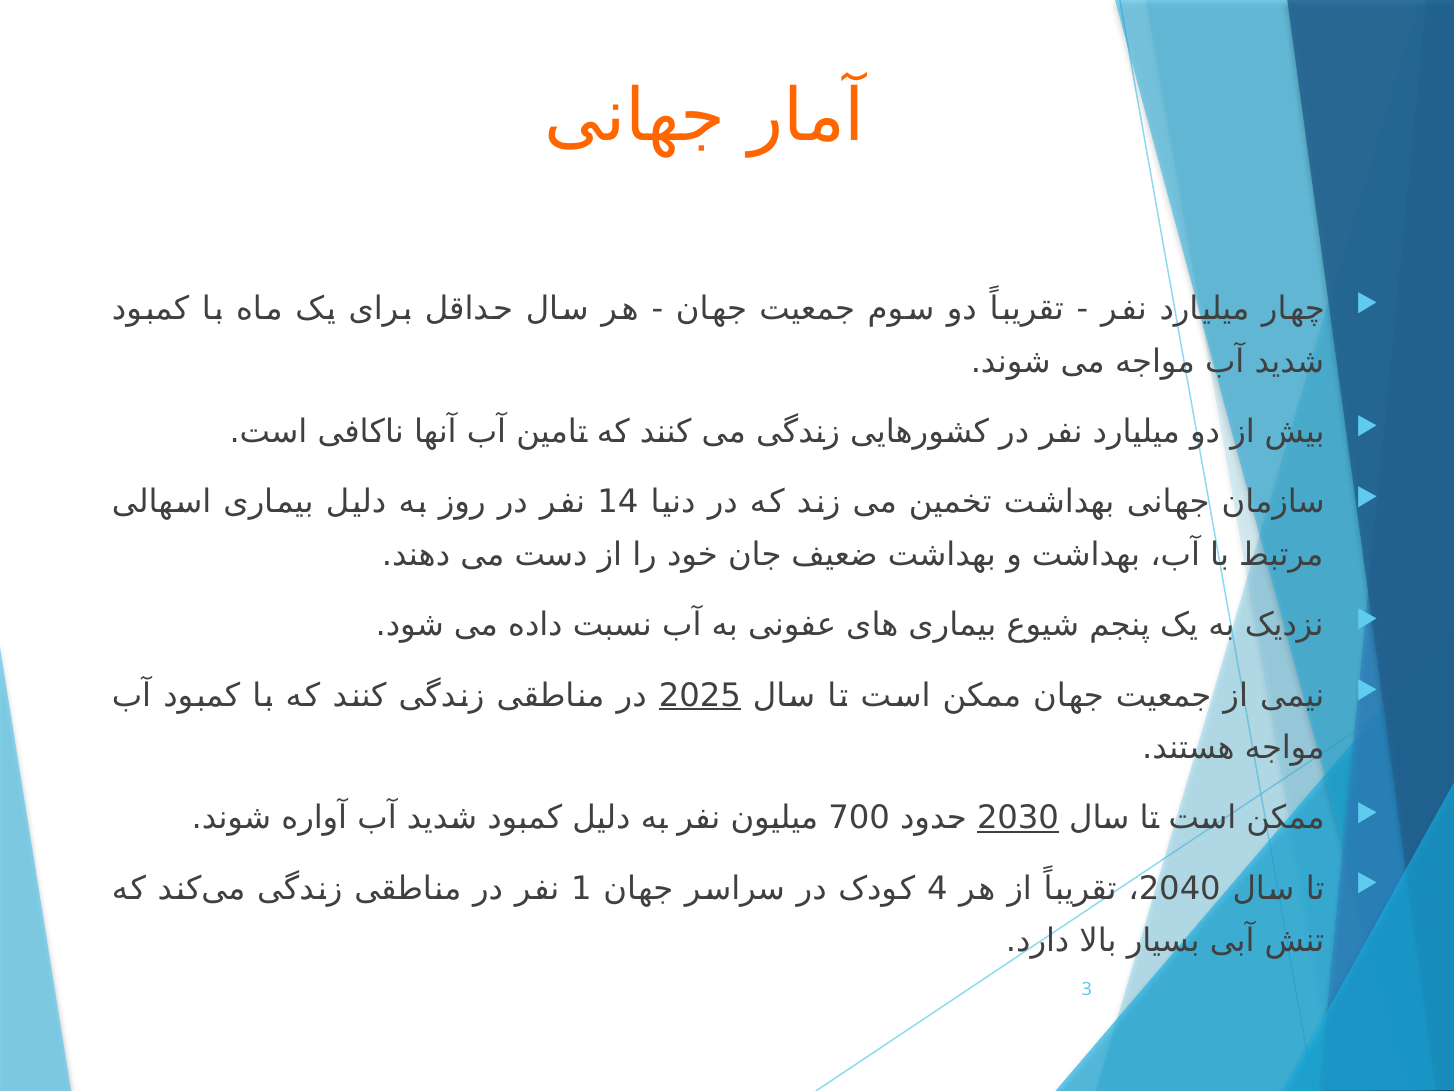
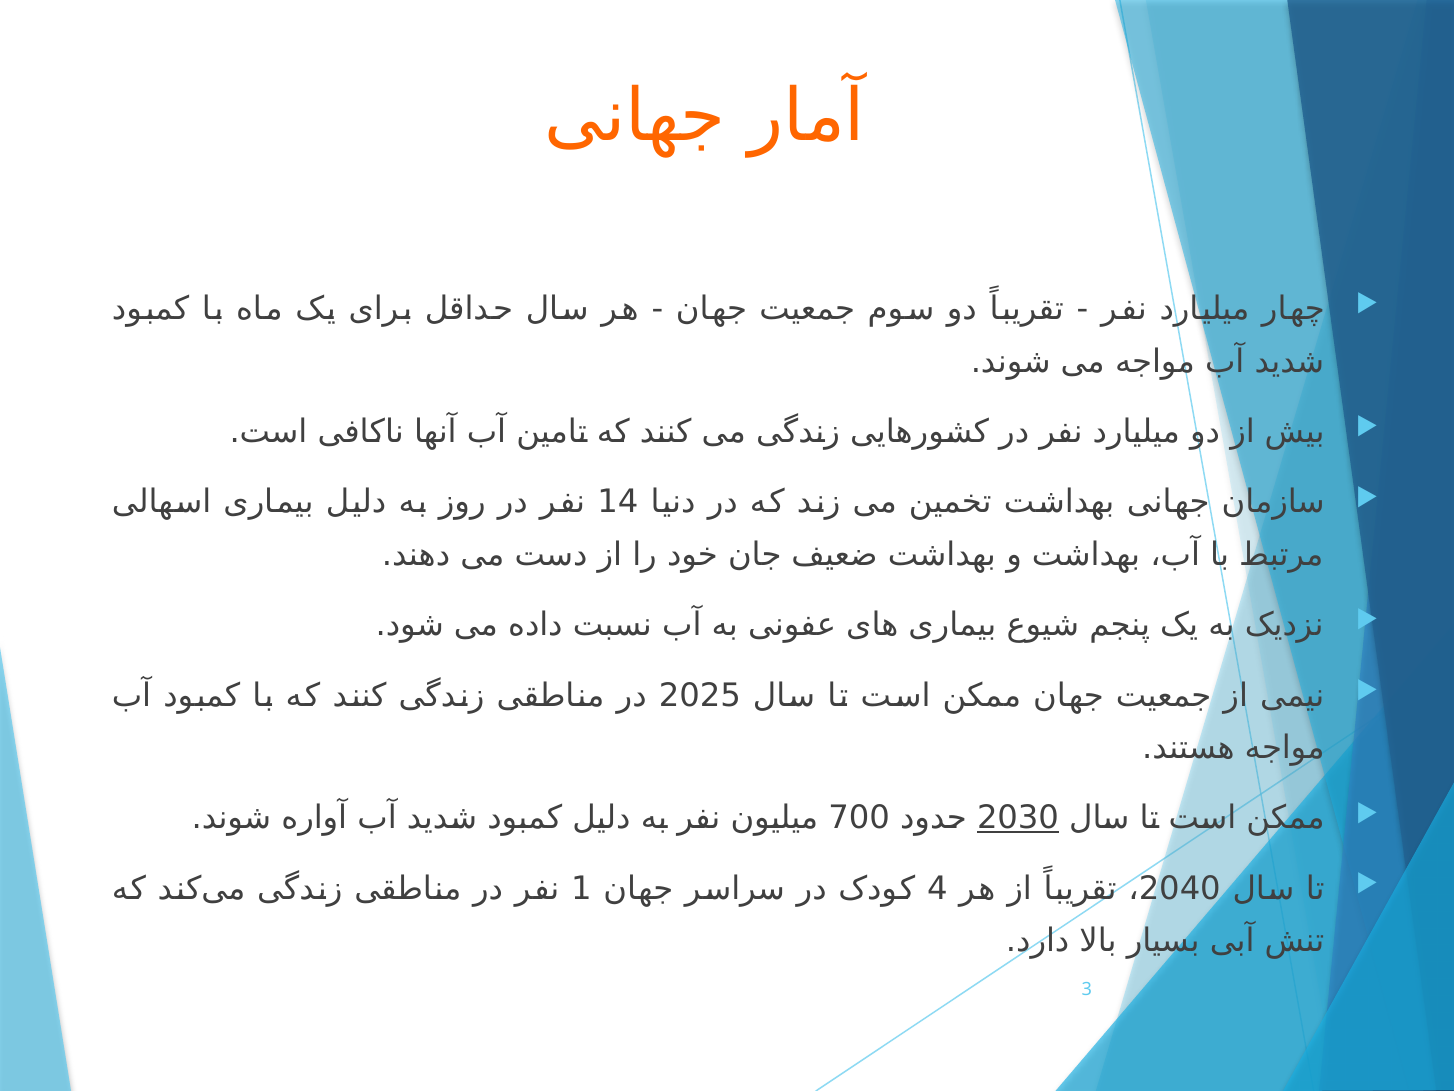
2025 underline: present -> none
